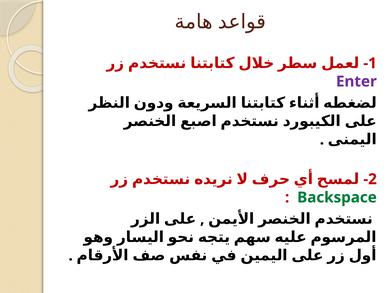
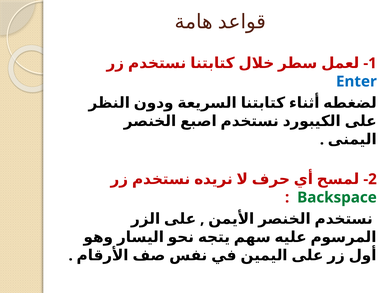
Enter colour: purple -> blue
